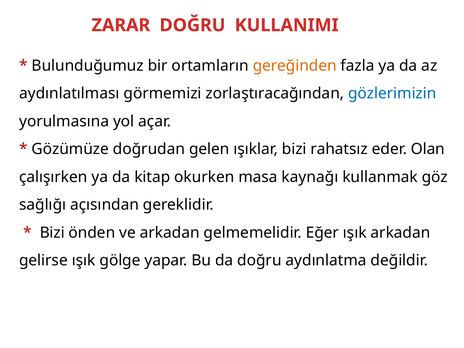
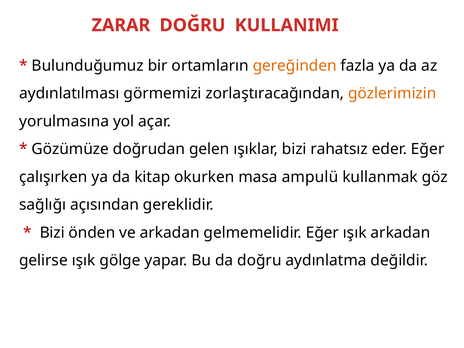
gözlerimizin colour: blue -> orange
eder Olan: Olan -> Eğer
kaynağı: kaynağı -> ampulü
